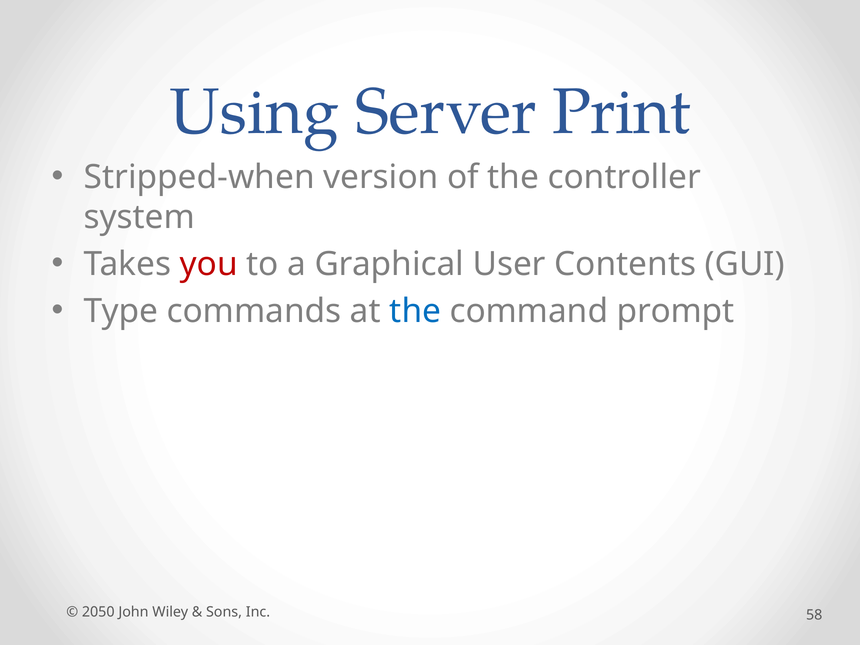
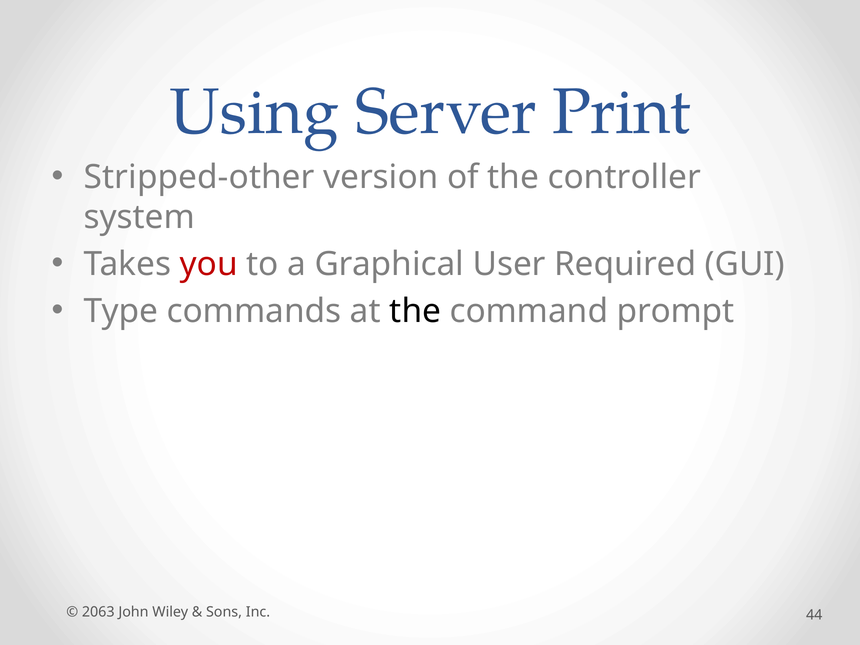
Stripped-when: Stripped-when -> Stripped-other
Contents: Contents -> Required
the at (415, 311) colour: blue -> black
2050: 2050 -> 2063
58: 58 -> 44
